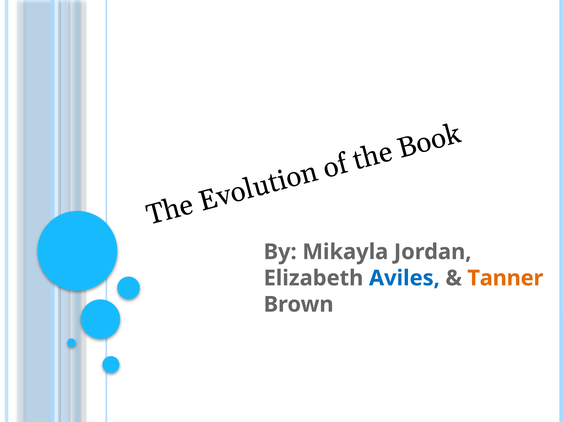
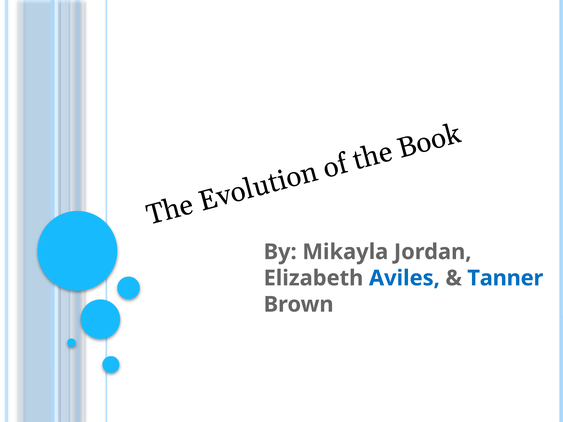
Tanner colour: orange -> blue
